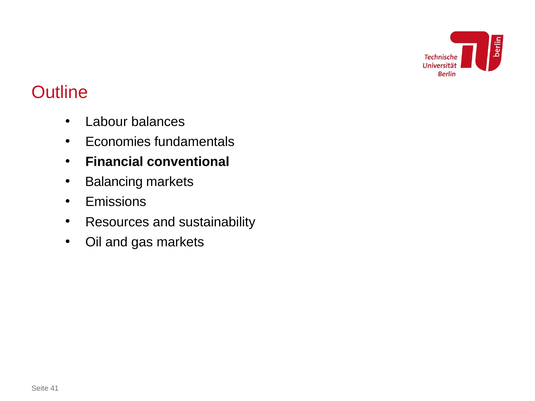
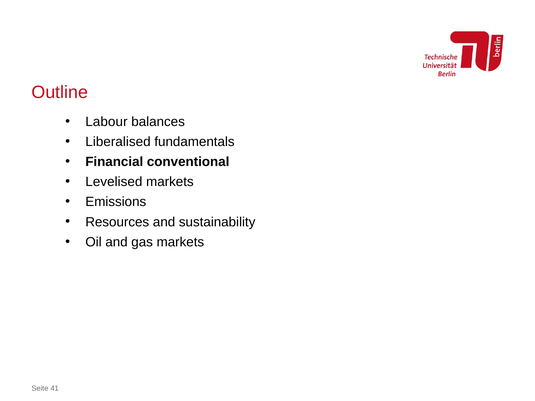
Economies: Economies -> Liberalised
Balancing: Balancing -> Levelised
